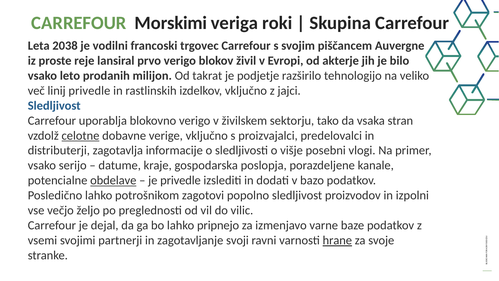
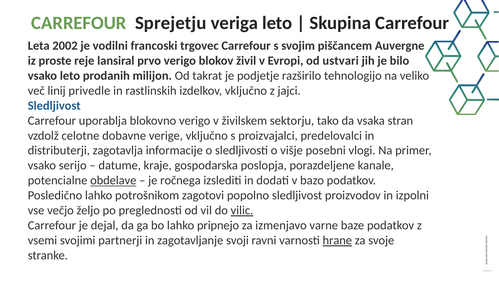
Morskimi: Morskimi -> Sprejetju
veriga roki: roki -> leto
2038: 2038 -> 2002
akterje: akterje -> ustvari
celotne underline: present -> none
je privedle: privedle -> ročnega
vilic underline: none -> present
